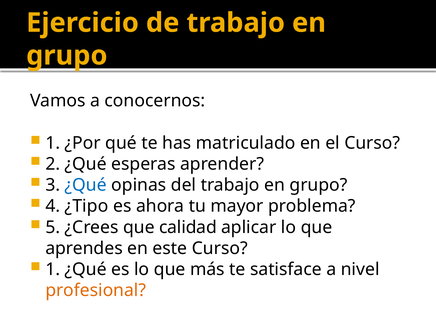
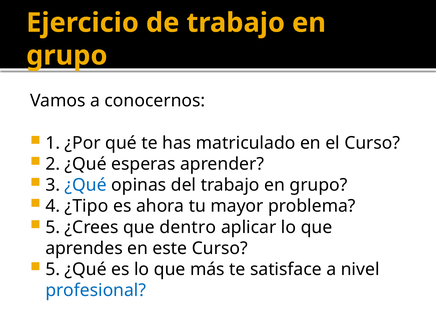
calidad: calidad -> dentro
1 at (53, 269): 1 -> 5
profesional colour: orange -> blue
